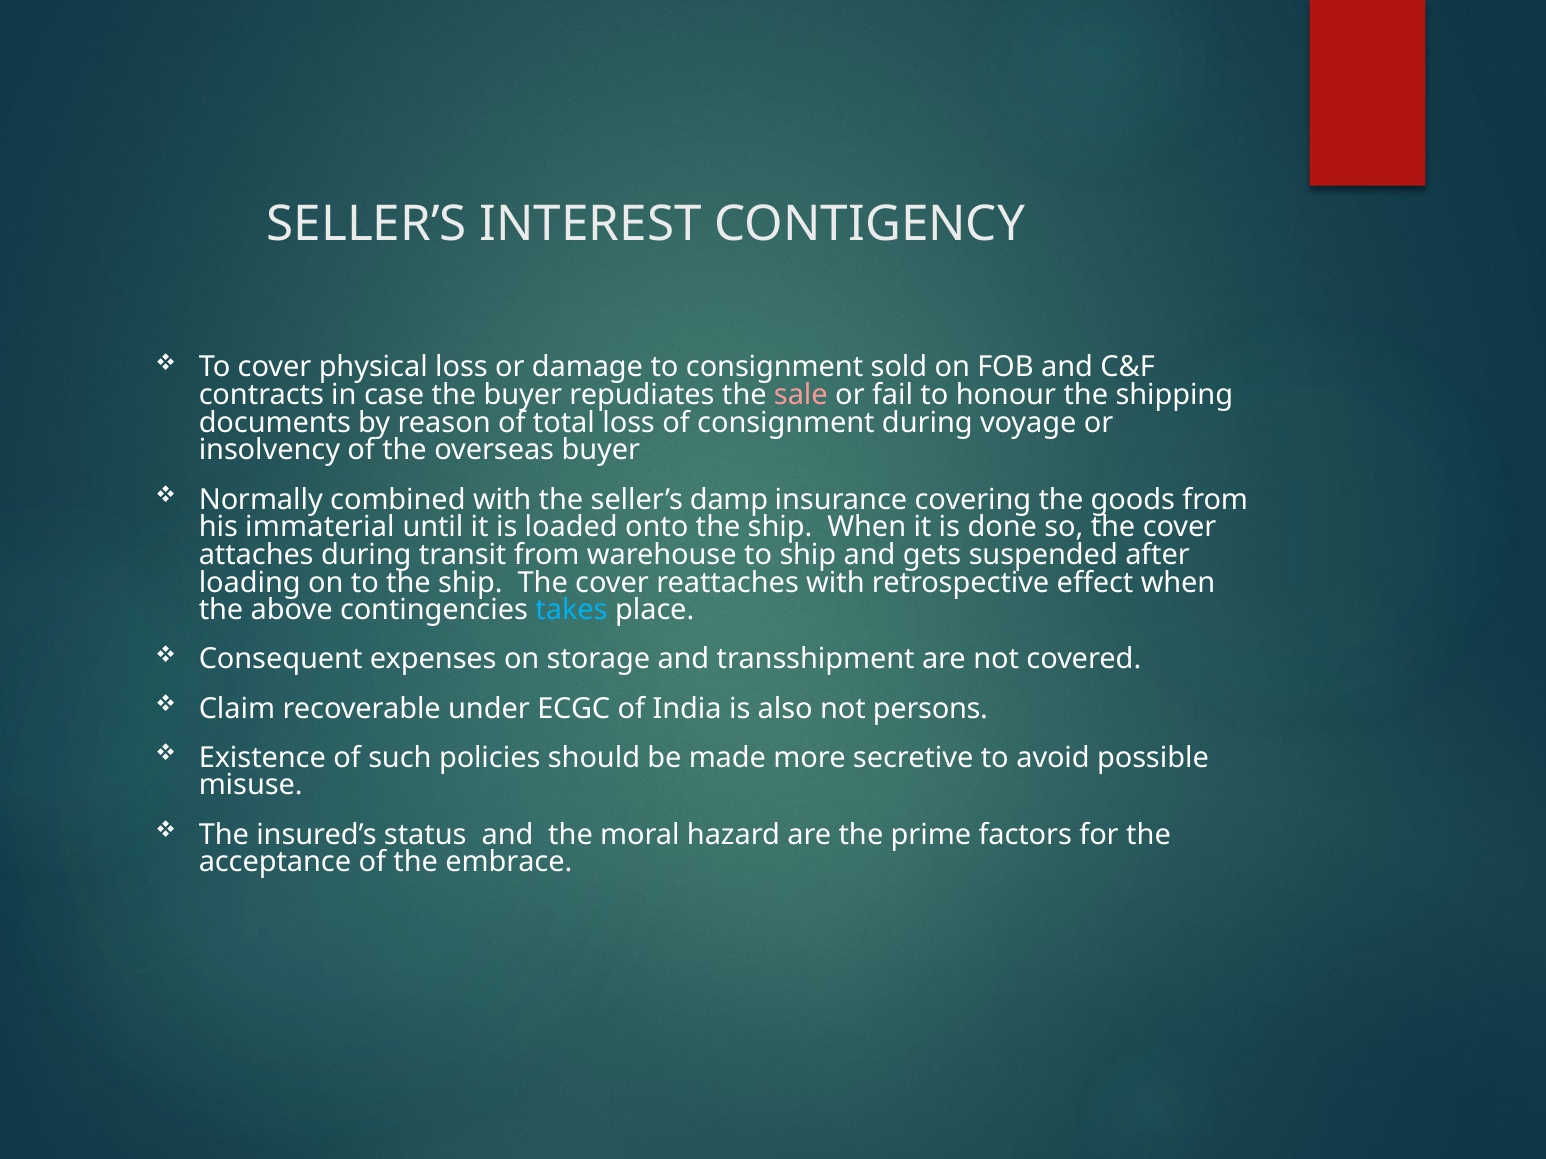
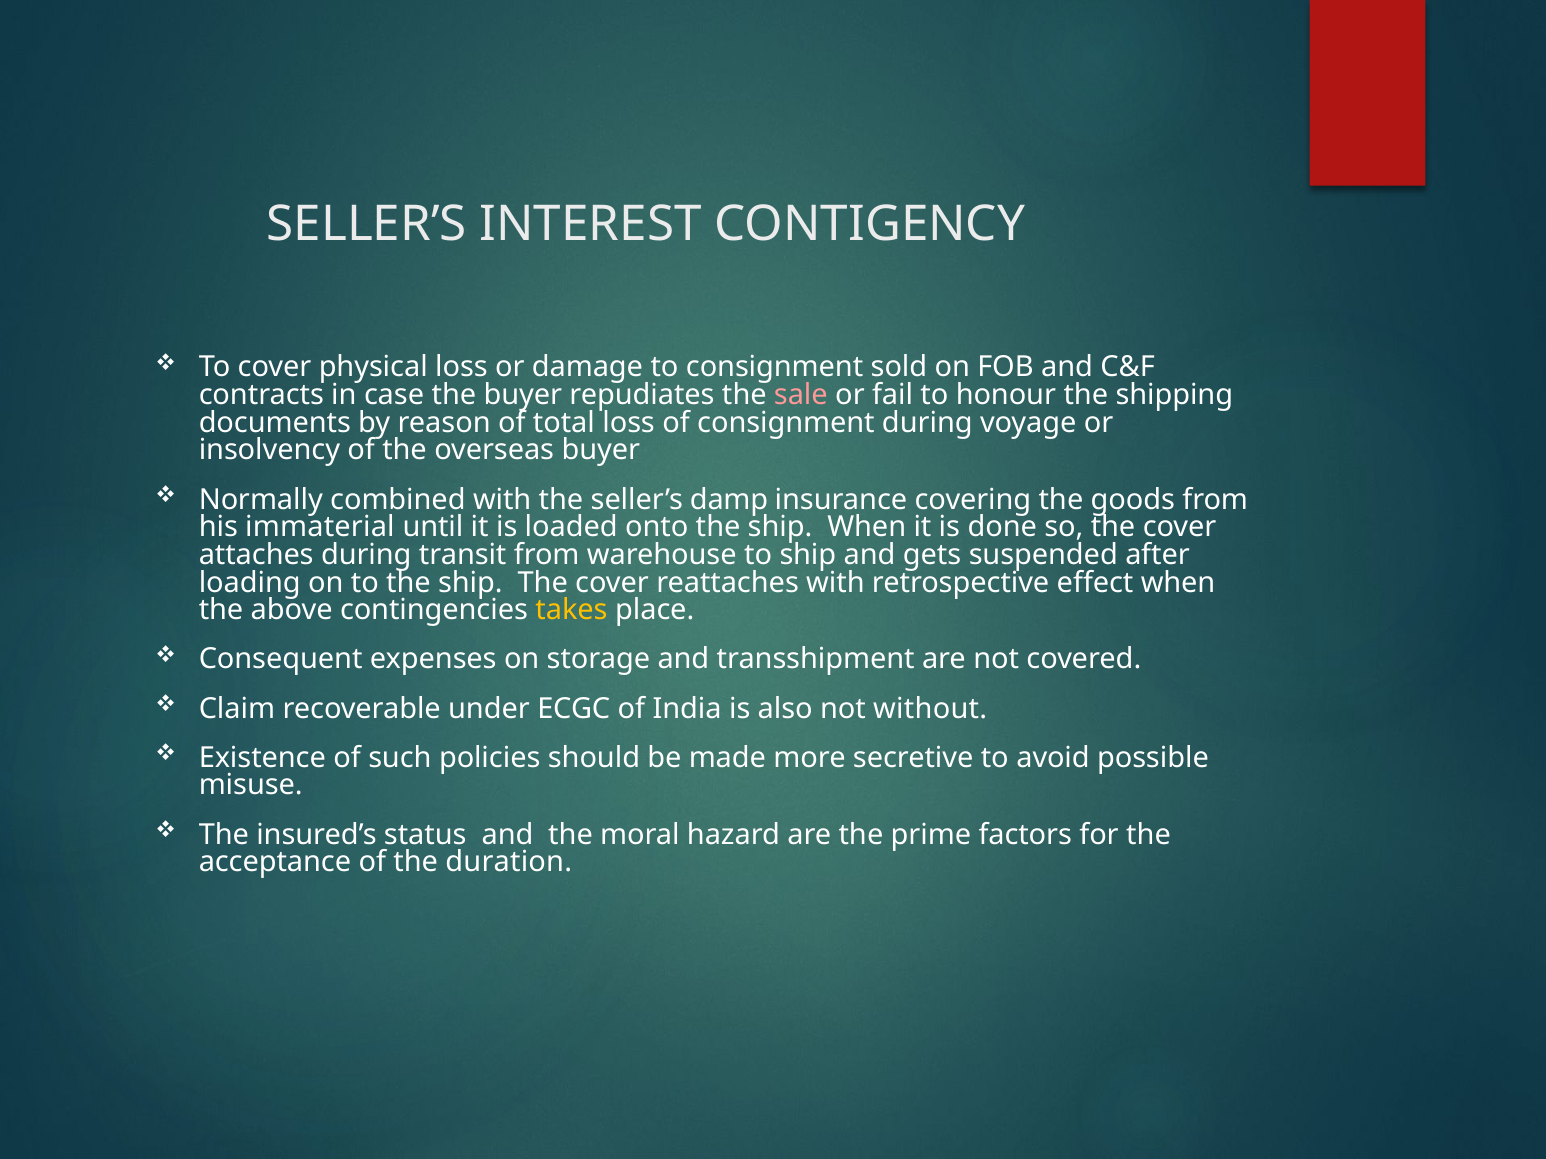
takes colour: light blue -> yellow
persons: persons -> without
embrace: embrace -> duration
